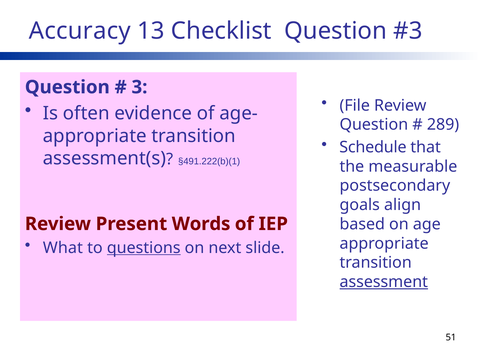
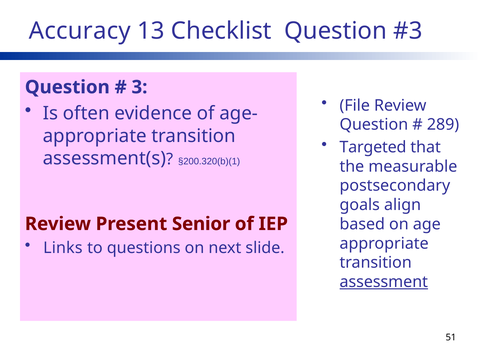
Schedule: Schedule -> Targeted
§491.222(b)(1: §491.222(b)(1 -> §200.320(b)(1
Words: Words -> Senior
What: What -> Links
questions underline: present -> none
